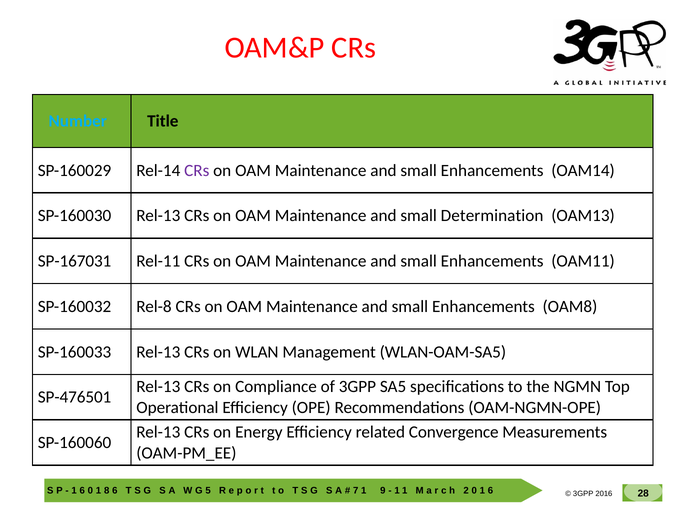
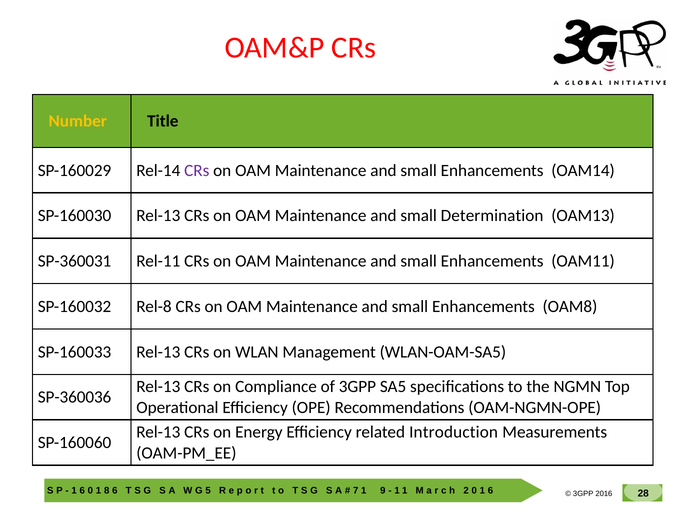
Number colour: light blue -> yellow
SP-167031: SP-167031 -> SP-360031
SP-476501: SP-476501 -> SP-360036
Convergence: Convergence -> Introduction
